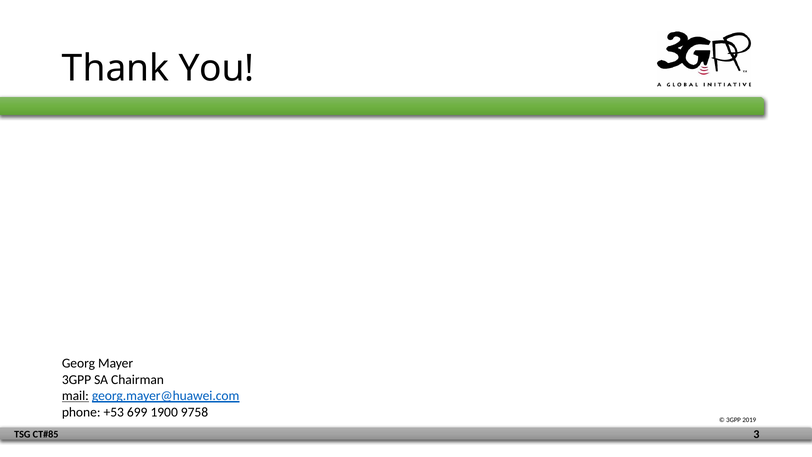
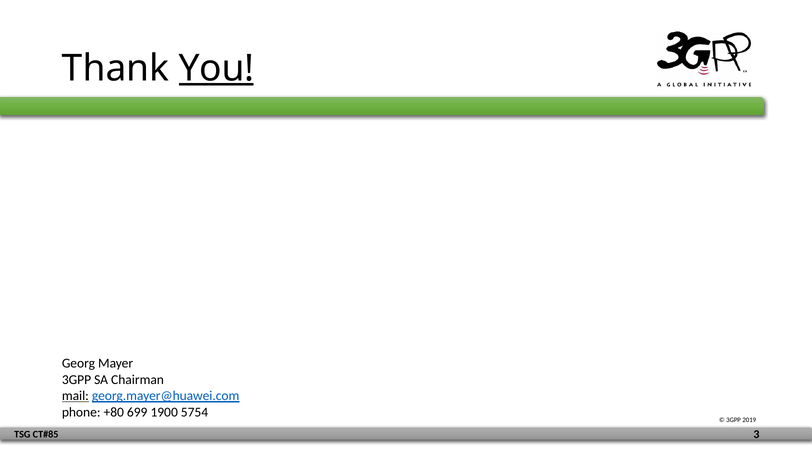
You underline: none -> present
+53: +53 -> +80
9758: 9758 -> 5754
